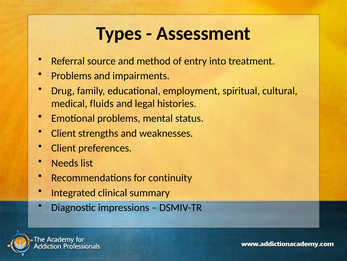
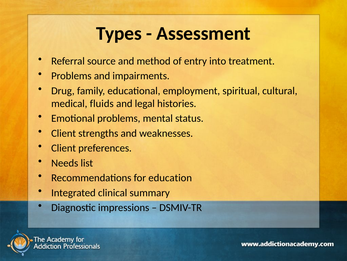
continuity: continuity -> education
